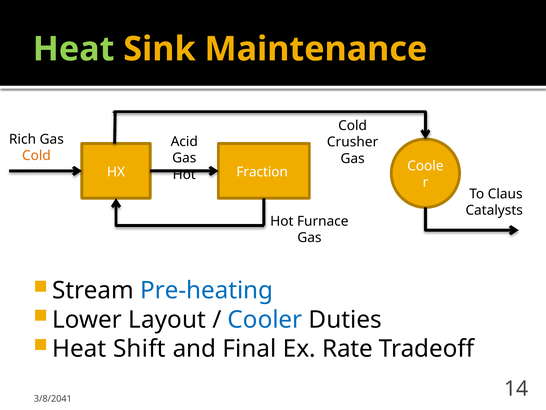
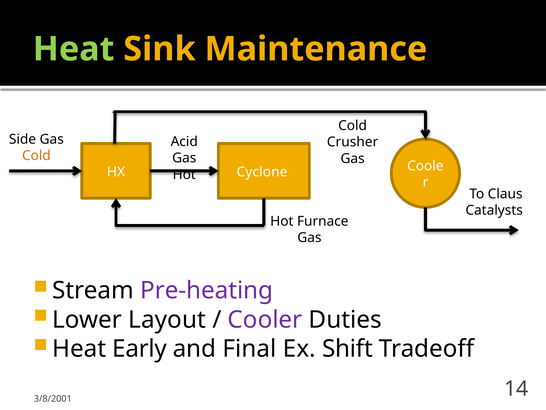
Rich: Rich -> Side
Fraction: Fraction -> Cyclone
Pre-heating colour: blue -> purple
Cooler colour: blue -> purple
Shift: Shift -> Early
Rate: Rate -> Shift
3/8/2041: 3/8/2041 -> 3/8/2001
